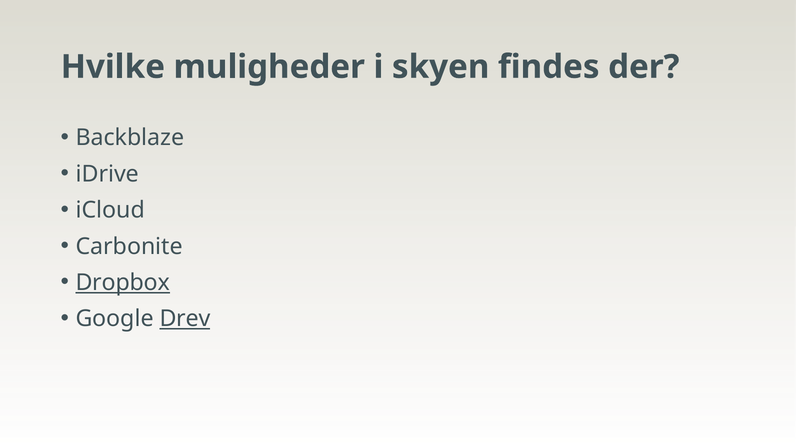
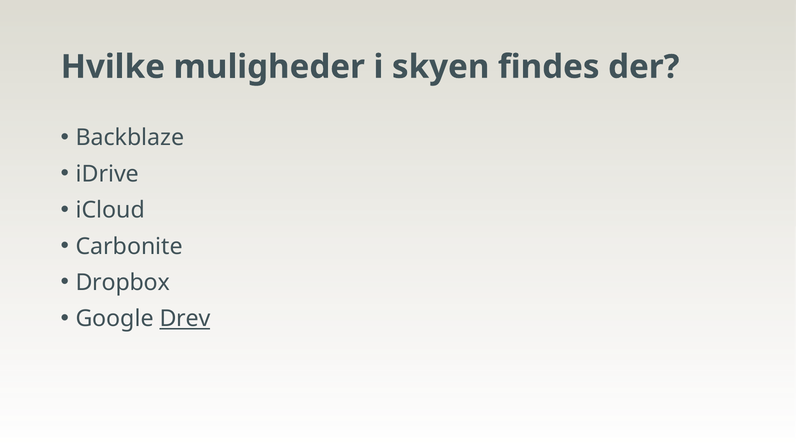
Dropbox underline: present -> none
